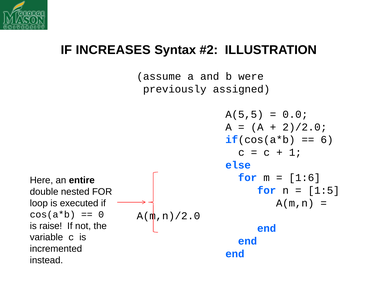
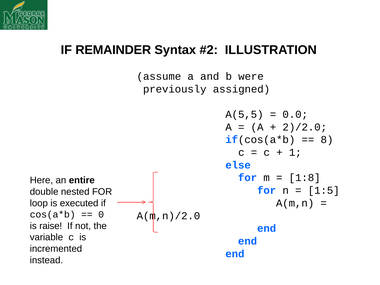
INCREASES: INCREASES -> REMAINDER
6: 6 -> 8
1:6: 1:6 -> 1:8
